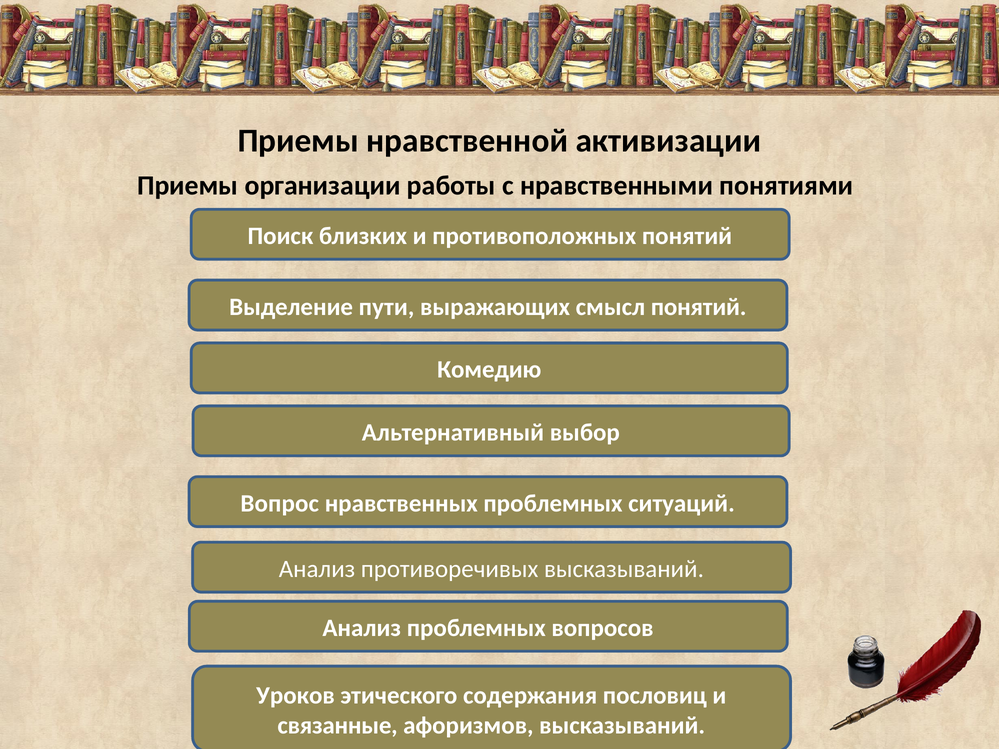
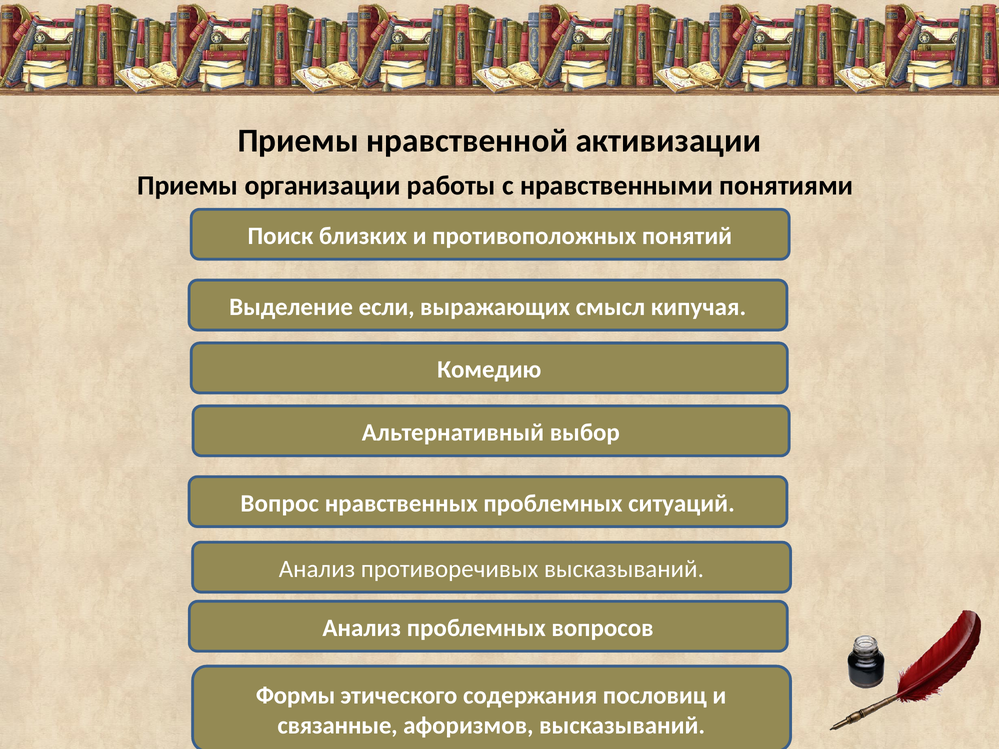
пути: пути -> если
смысл понятий: понятий -> кипучая
Уроков: Уроков -> Формы
